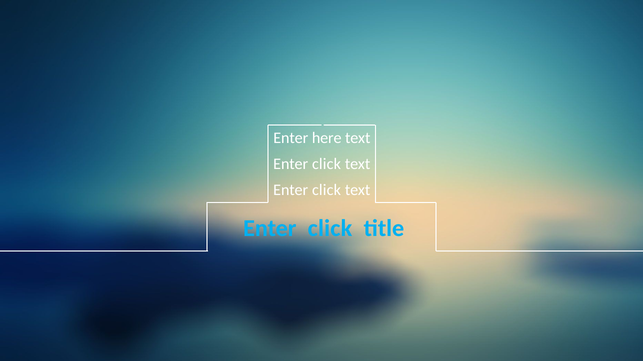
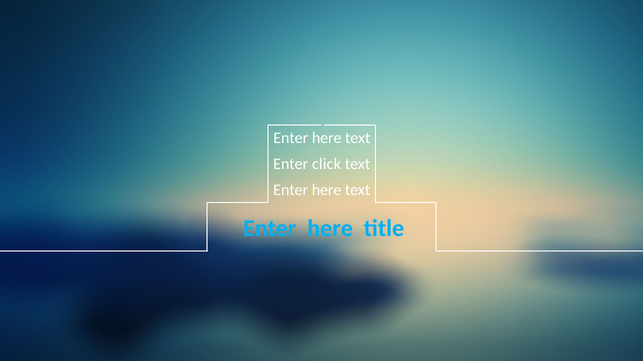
click at (326, 190): click -> here
click at (330, 229): click -> here
